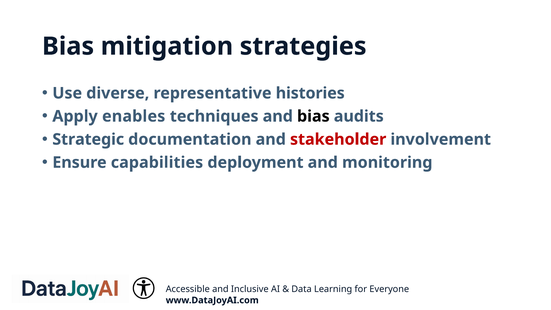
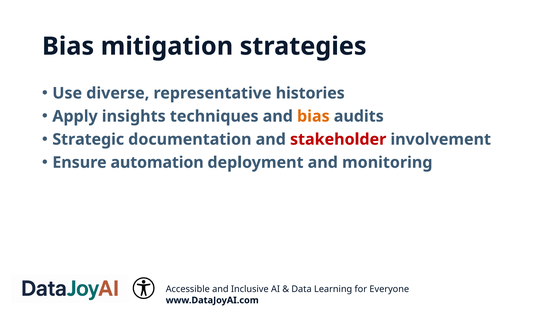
enables: enables -> insights
bias at (313, 116) colour: black -> orange
capabilities: capabilities -> automation
